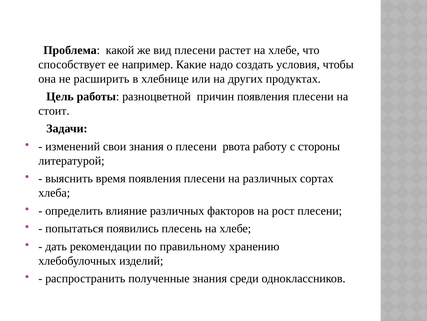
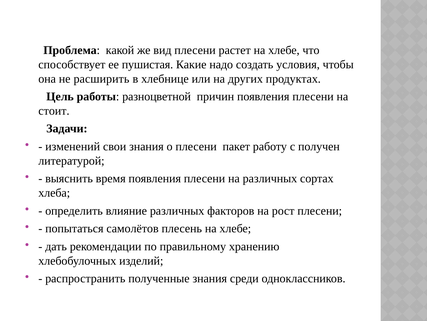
например: например -> пушистая
рвота: рвота -> пакет
стороны: стороны -> получен
появились: появились -> самолётов
